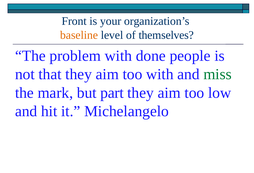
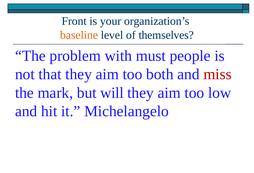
done: done -> must
too with: with -> both
miss colour: green -> red
part: part -> will
